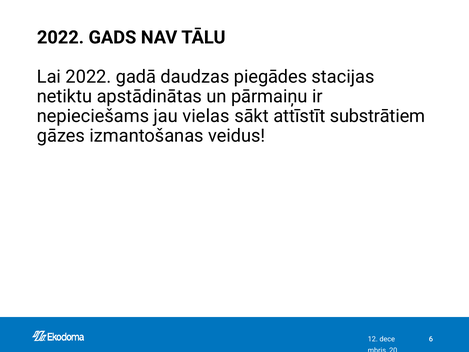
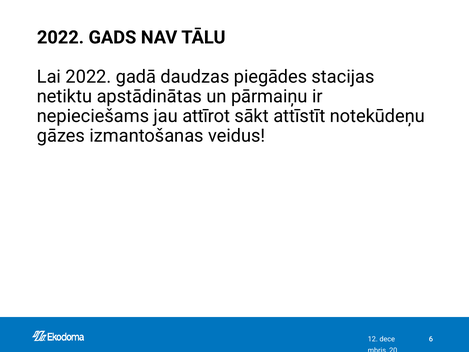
vielas: vielas -> attīrot
substrātiem: substrātiem -> notekūdeņu
